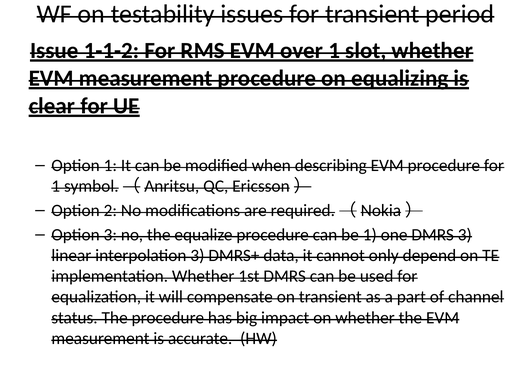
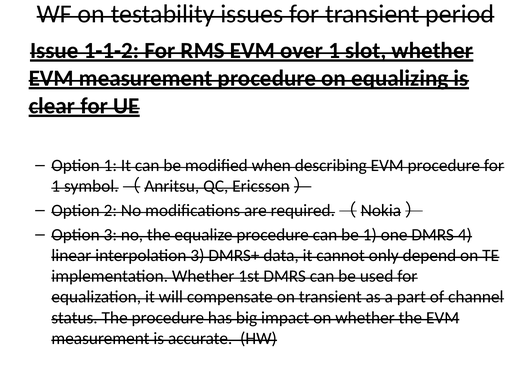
DMRS 3: 3 -> 4
